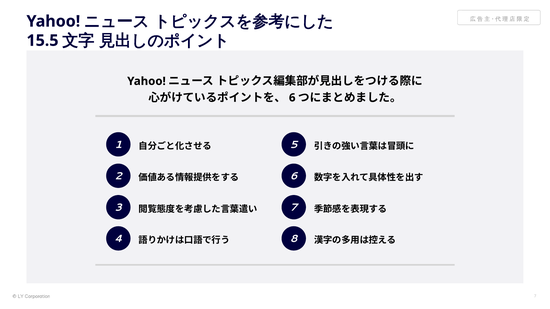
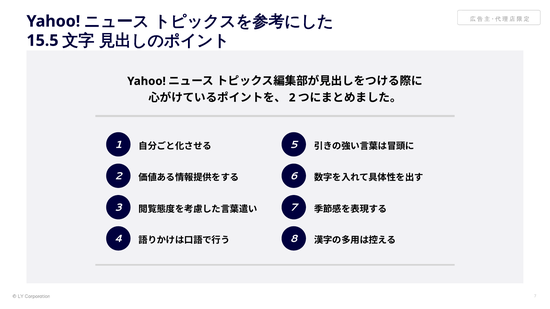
6 at (292, 98): 6 -> 2
